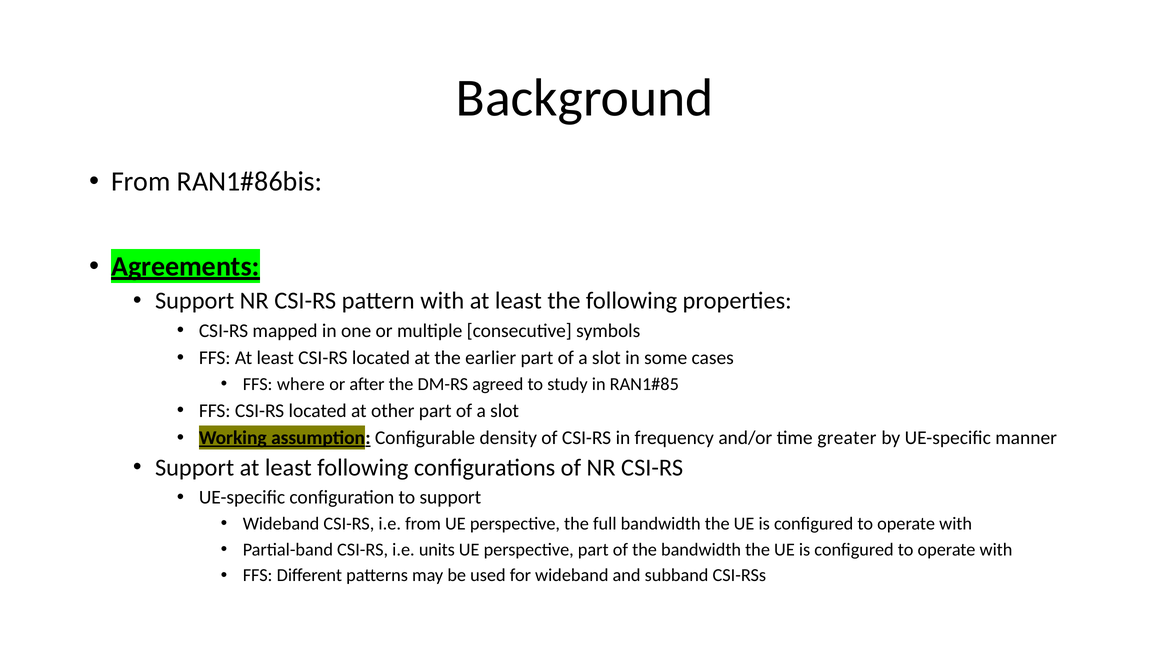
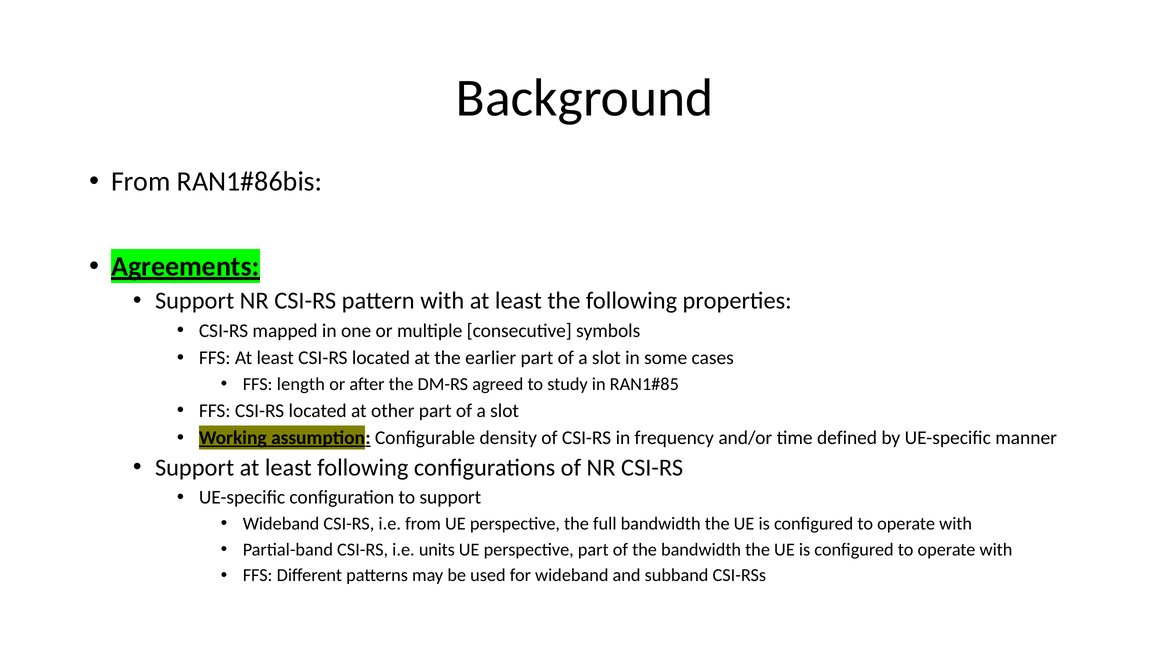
where: where -> length
greater: greater -> defined
